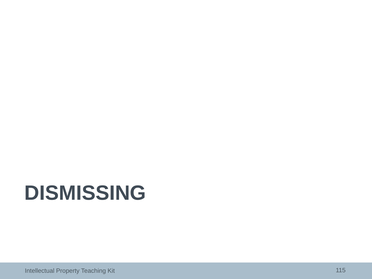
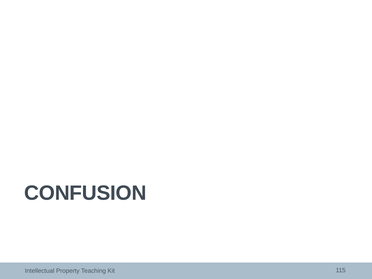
DISMISSING: DISMISSING -> CONFUSION
